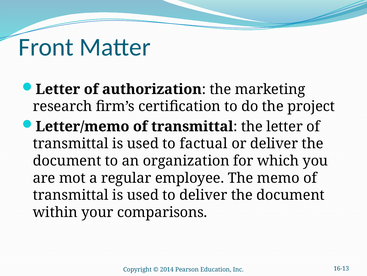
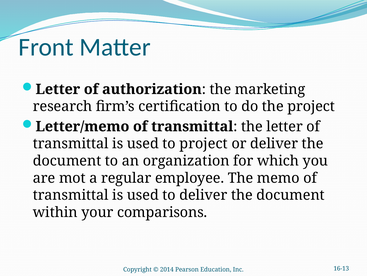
to factual: factual -> project
